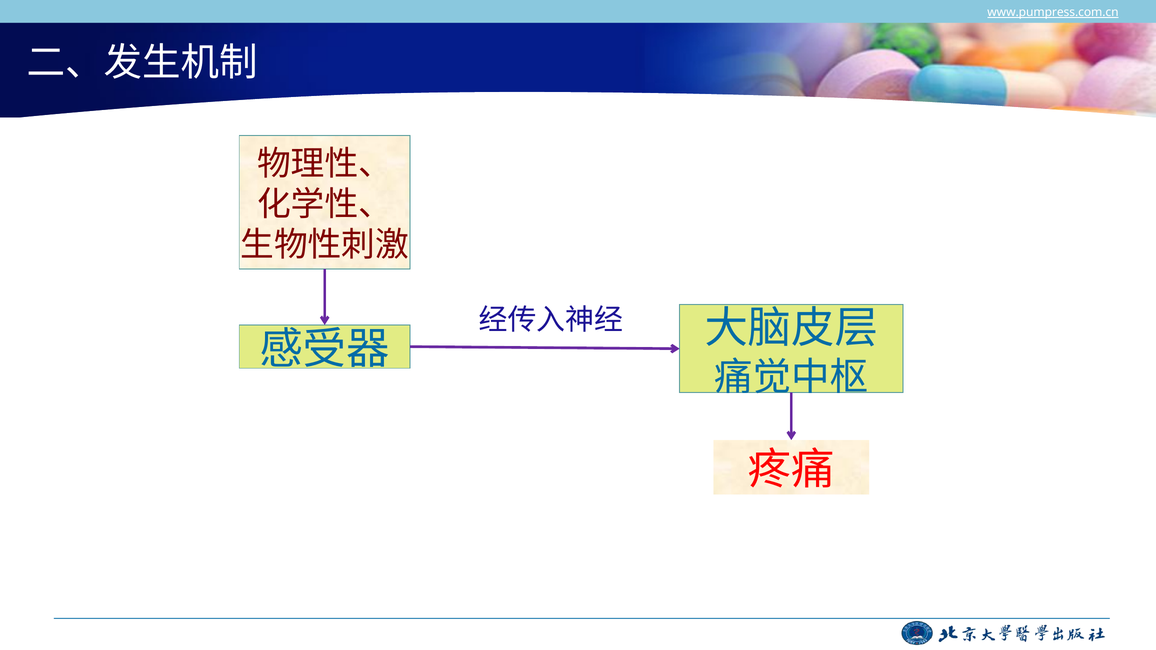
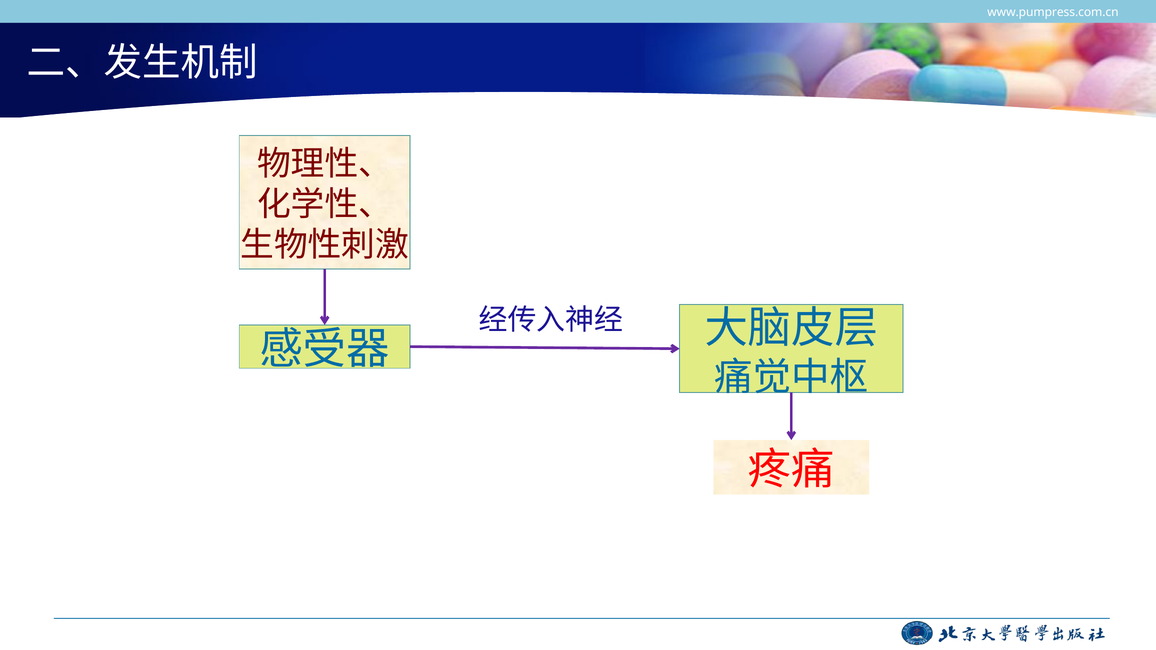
www.pumpress.com.cn underline: present -> none
